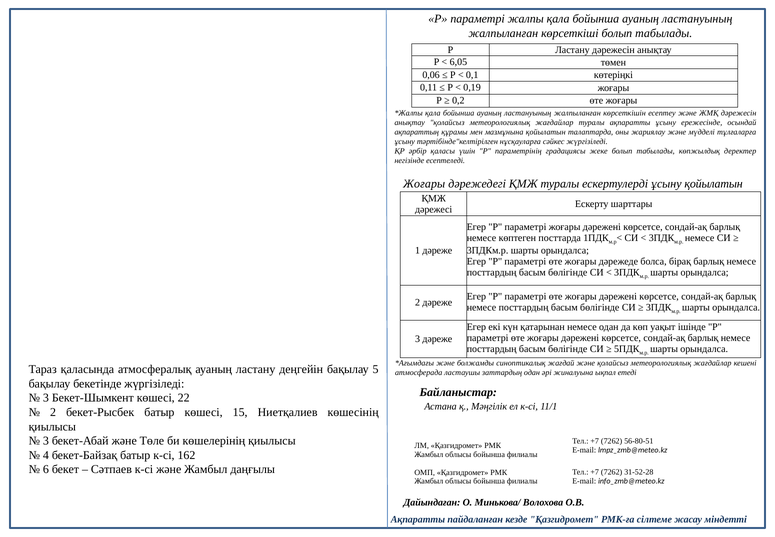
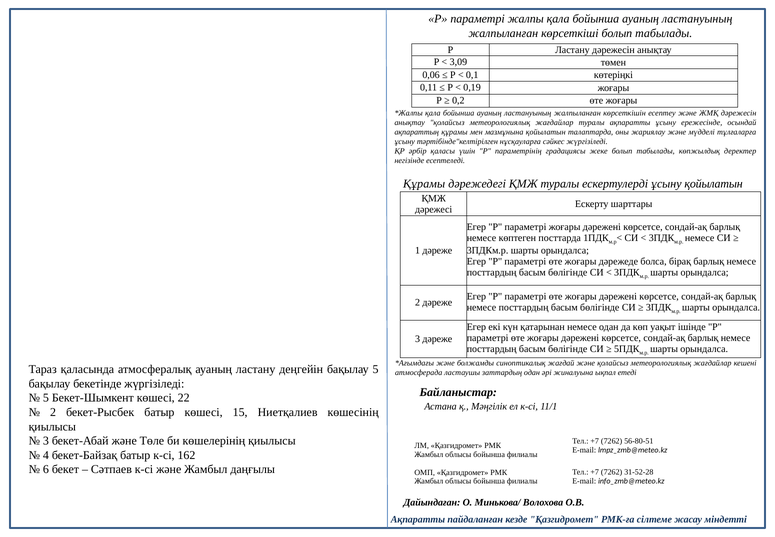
6,05: 6,05 -> 3,09
Жоғары at (424, 184): Жоғары -> Құрамы
3 at (46, 398): 3 -> 5
